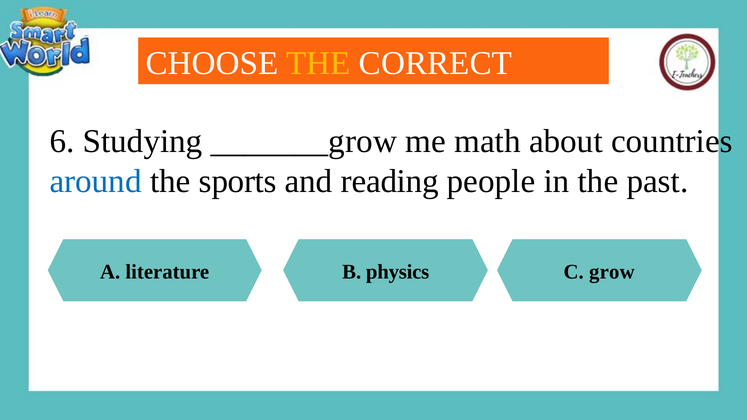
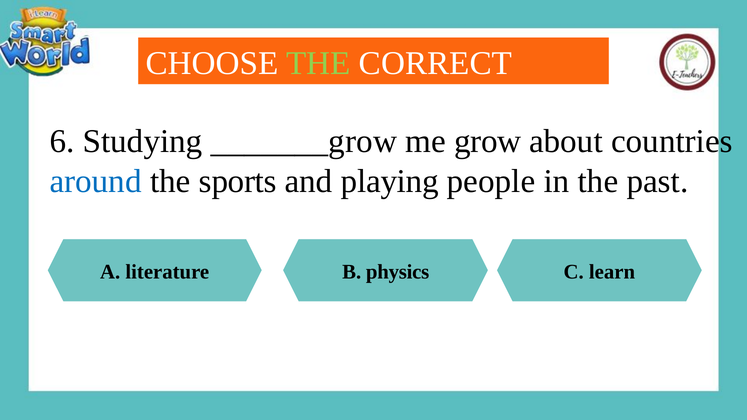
THE at (318, 63) colour: yellow -> light green
math: math -> grow
reading: reading -> playing
grow: grow -> learn
